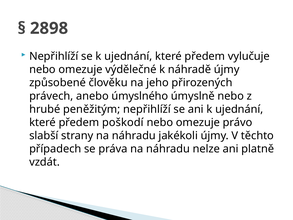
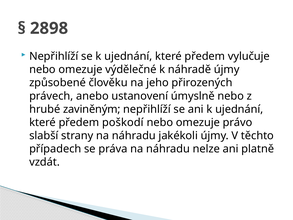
úmyslného: úmyslného -> ustanovení
peněžitým: peněžitým -> zaviněným
